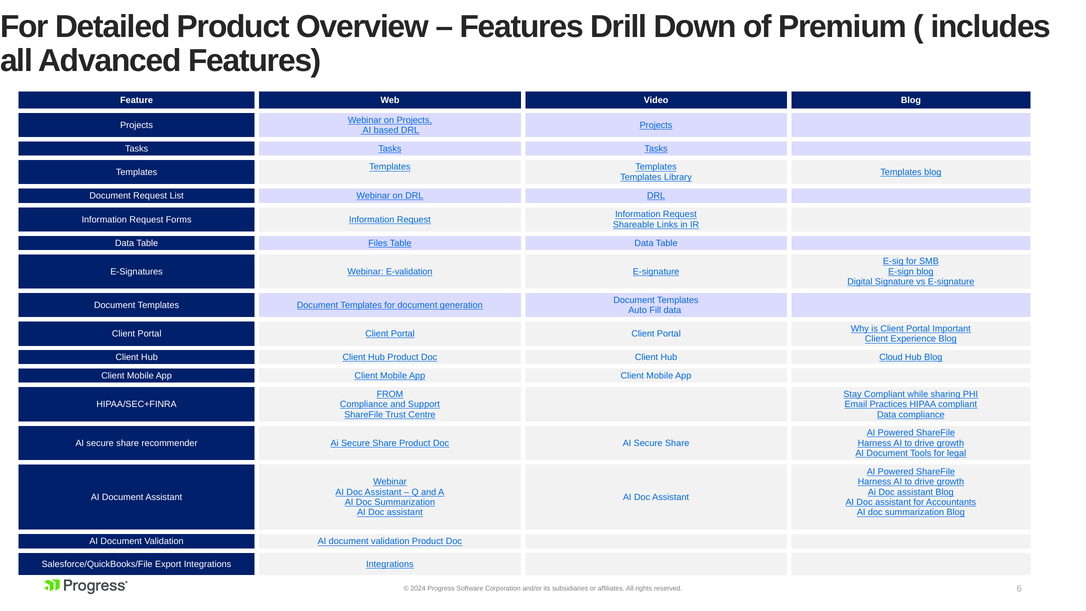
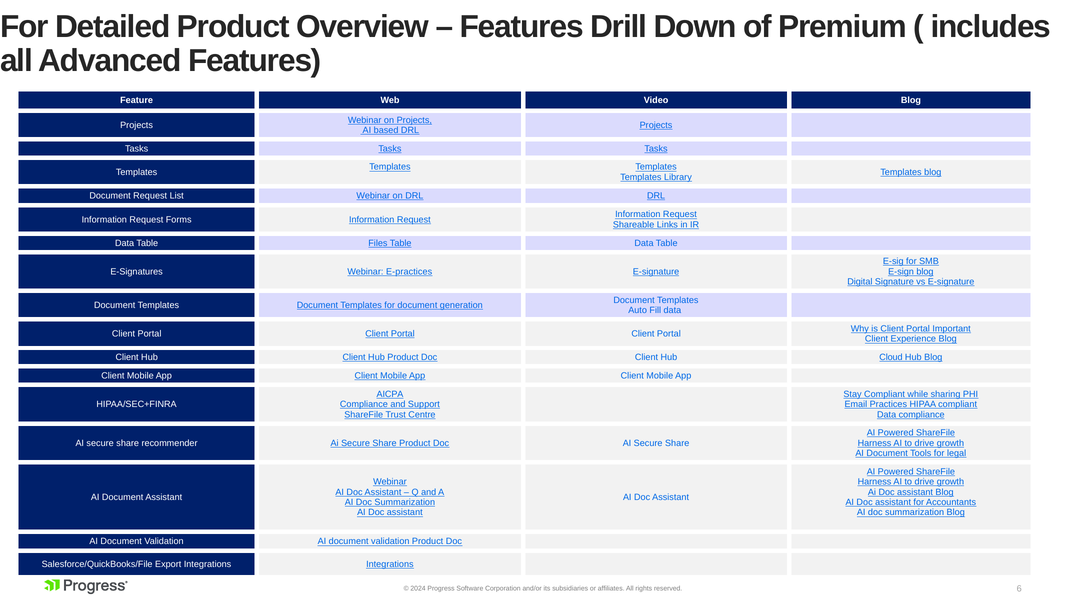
E-validation: E-validation -> E-practices
FROM: FROM -> AICPA
